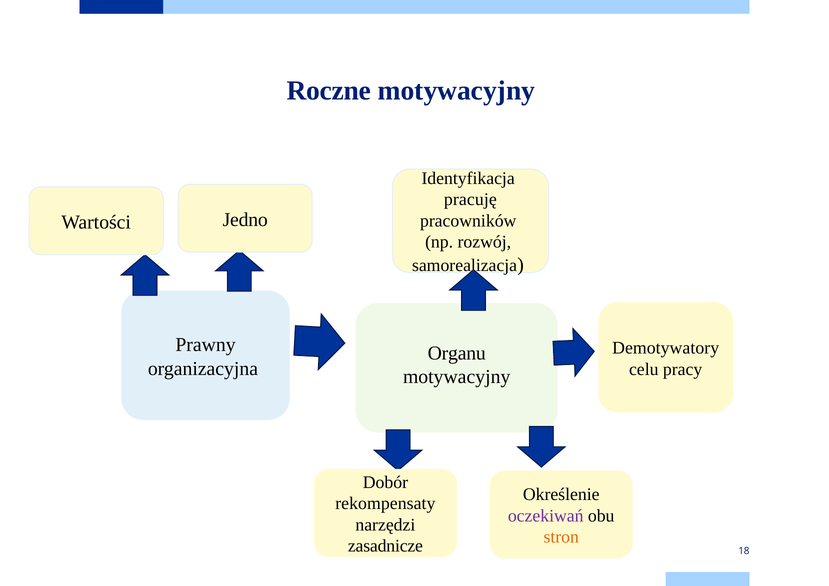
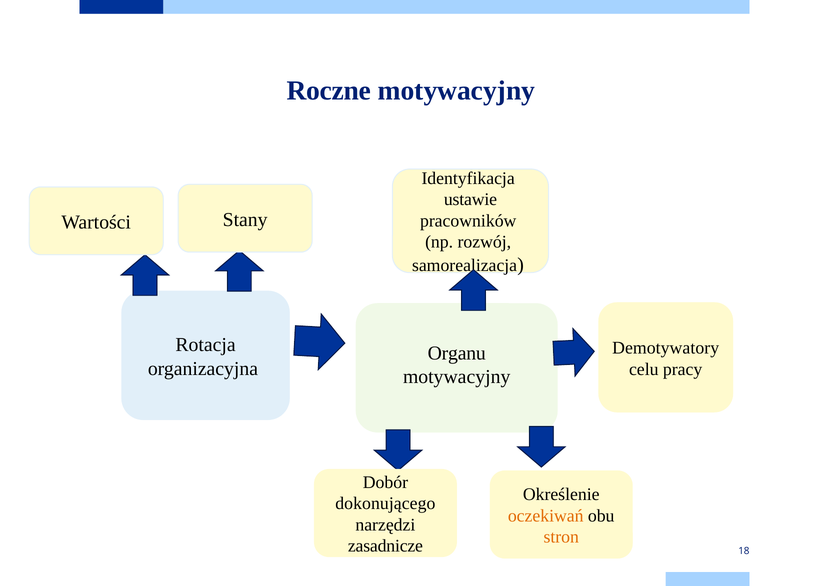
pracuję: pracuję -> ustawie
Jedno: Jedno -> Stany
Prawny: Prawny -> Rotacja
rekompensaty: rekompensaty -> dokonującego
oczekiwań colour: purple -> orange
